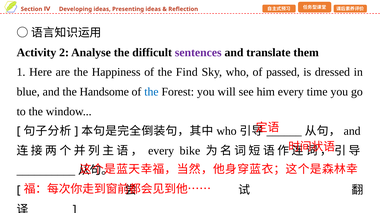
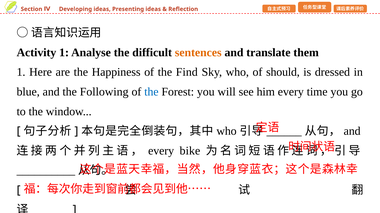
Activity 2: 2 -> 1
sentences colour: purple -> orange
passed: passed -> should
Handsome: Handsome -> Following
